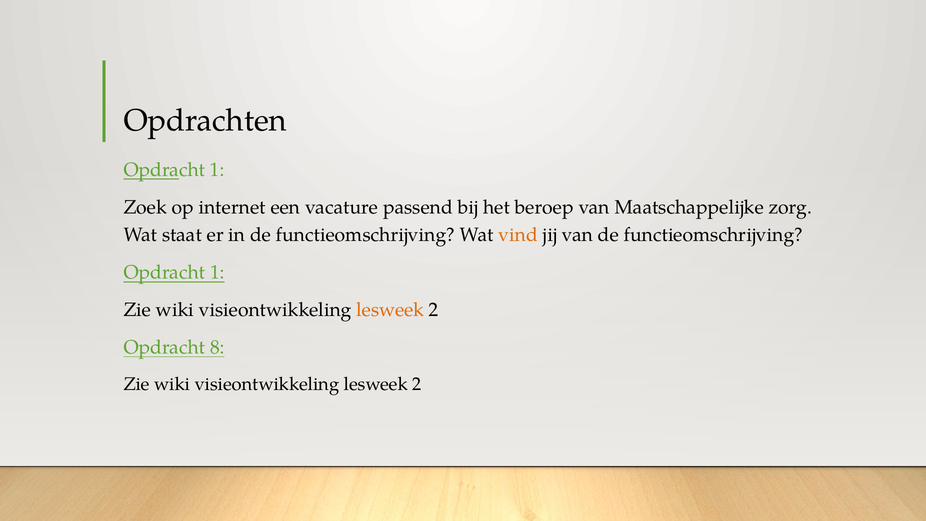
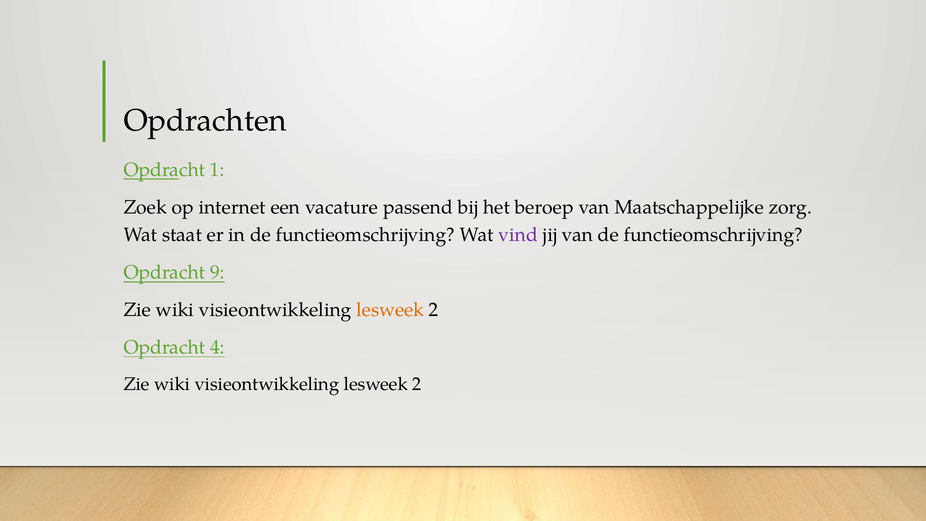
vind colour: orange -> purple
1 at (217, 272): 1 -> 9
8: 8 -> 4
